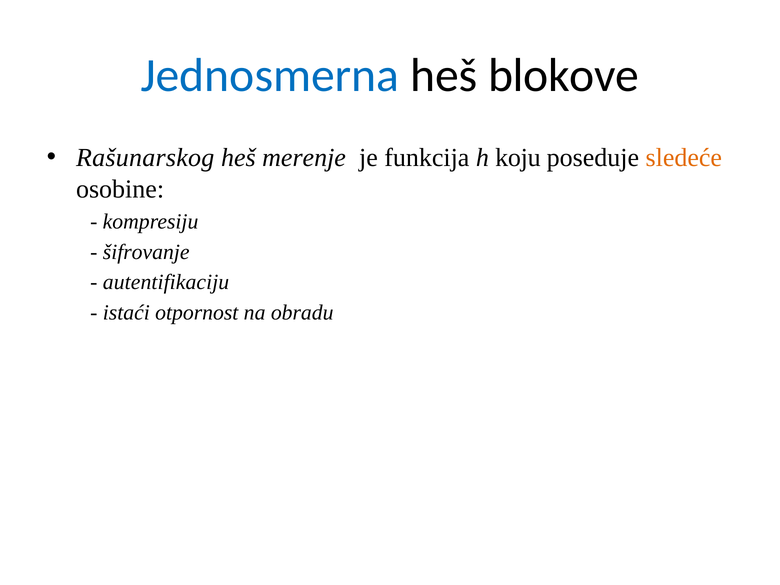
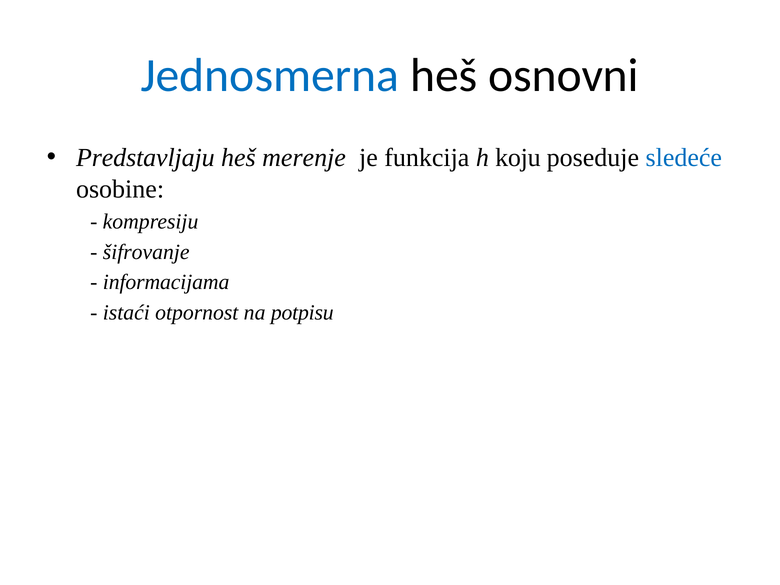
blokove: blokove -> osnovni
Rašunarskog: Rašunarskog -> Predstavljaju
sledeće colour: orange -> blue
autentifikaciju: autentifikaciju -> informacijama
obradu: obradu -> potpisu
